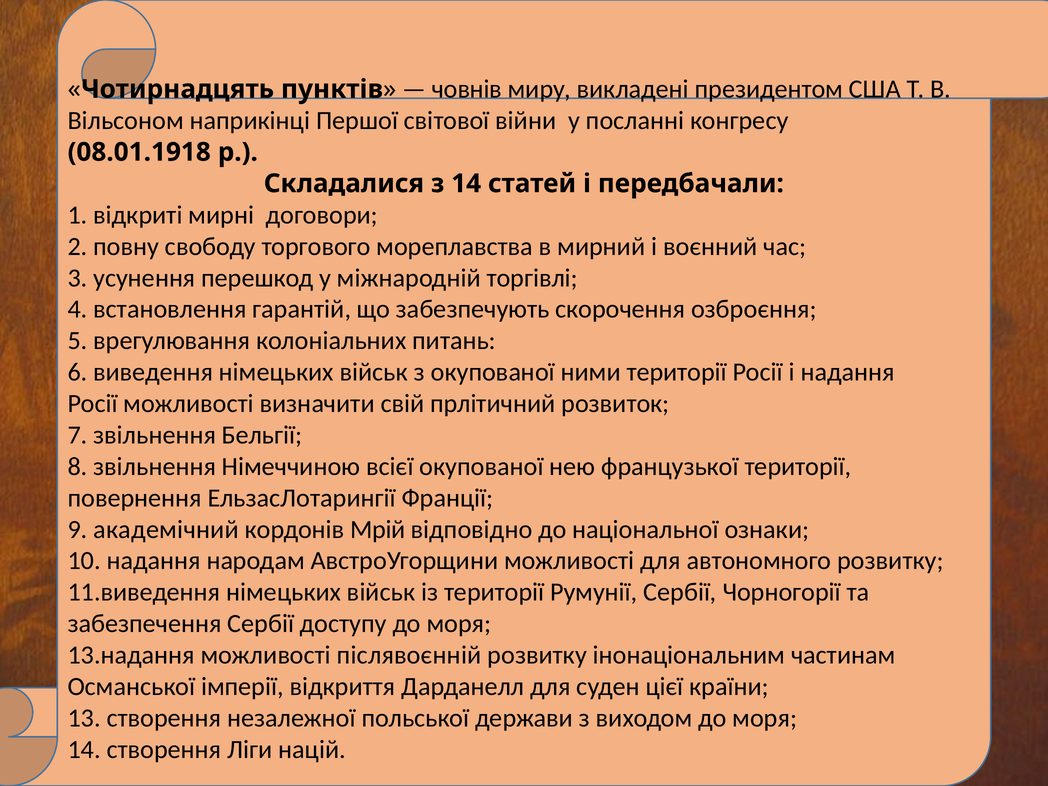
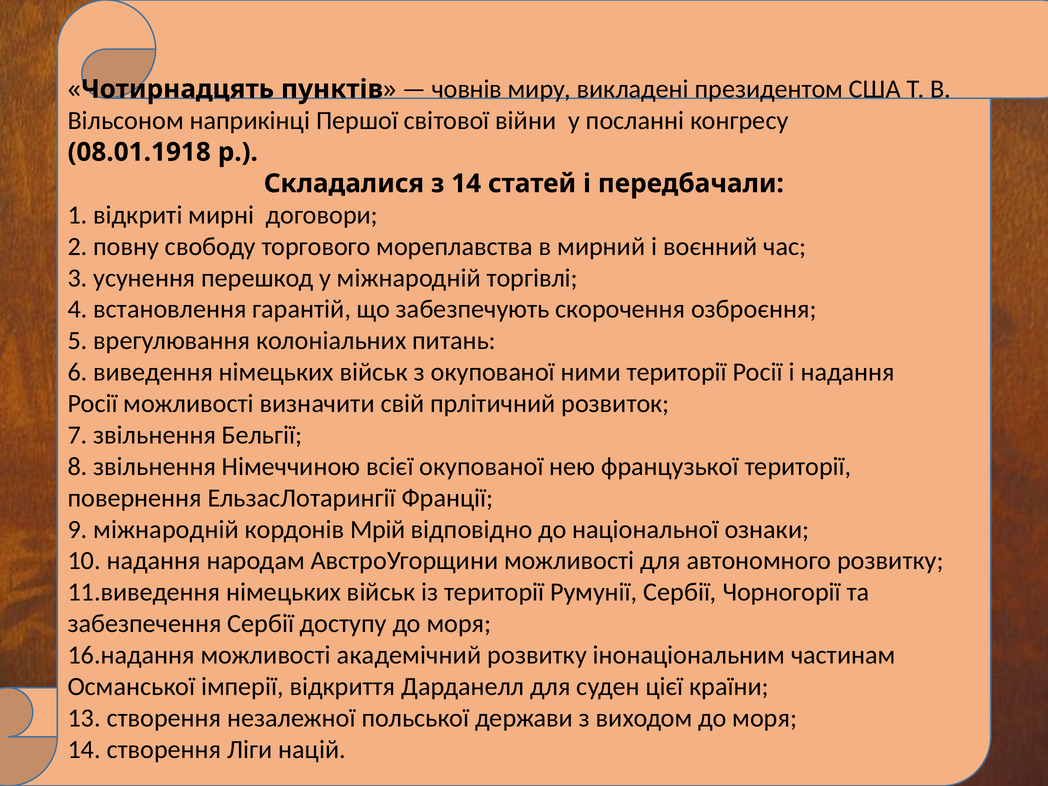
9 академічний: академічний -> міжнародній
13.надання: 13.надання -> 16.надання
післявоєнній: післявоєнній -> академічний
